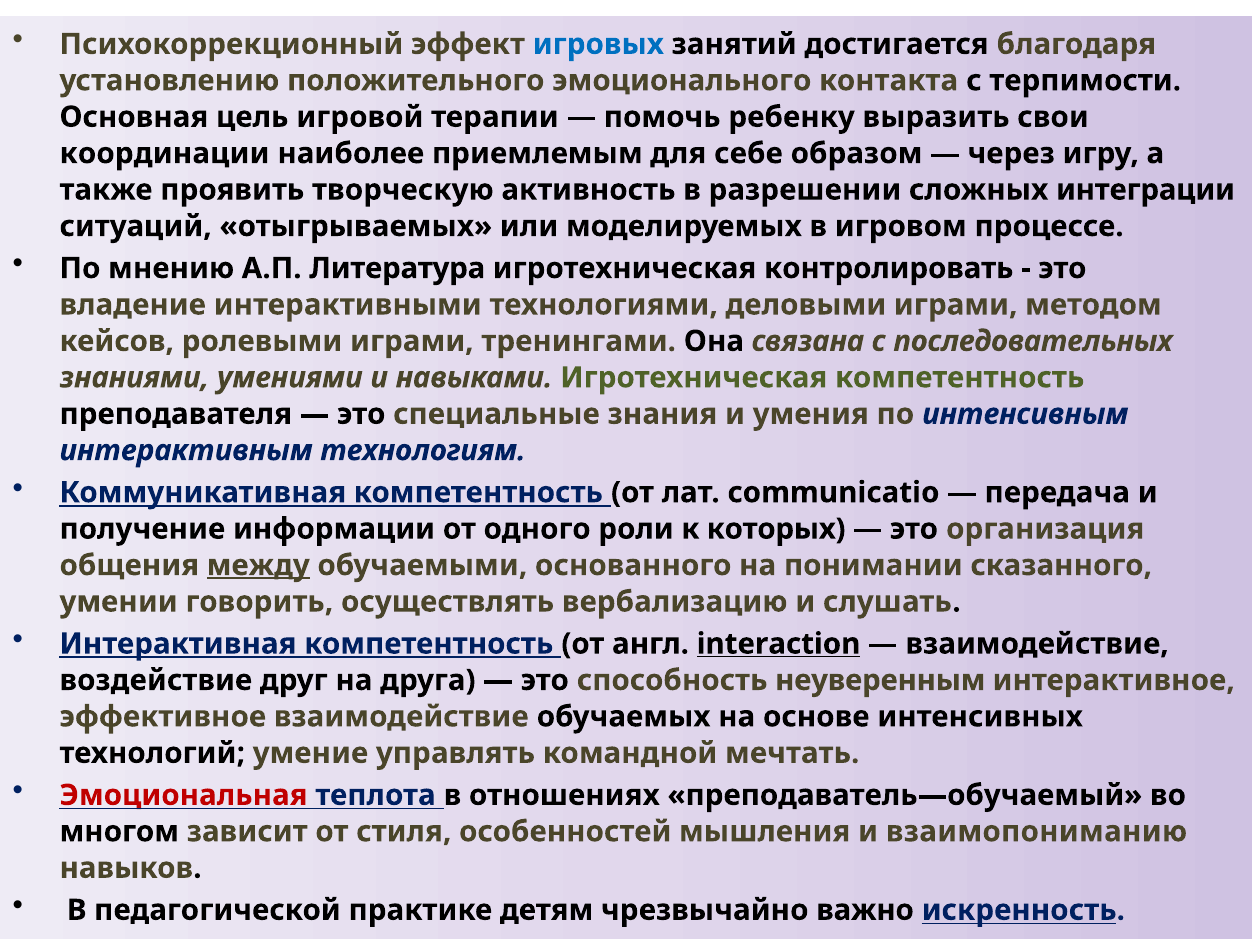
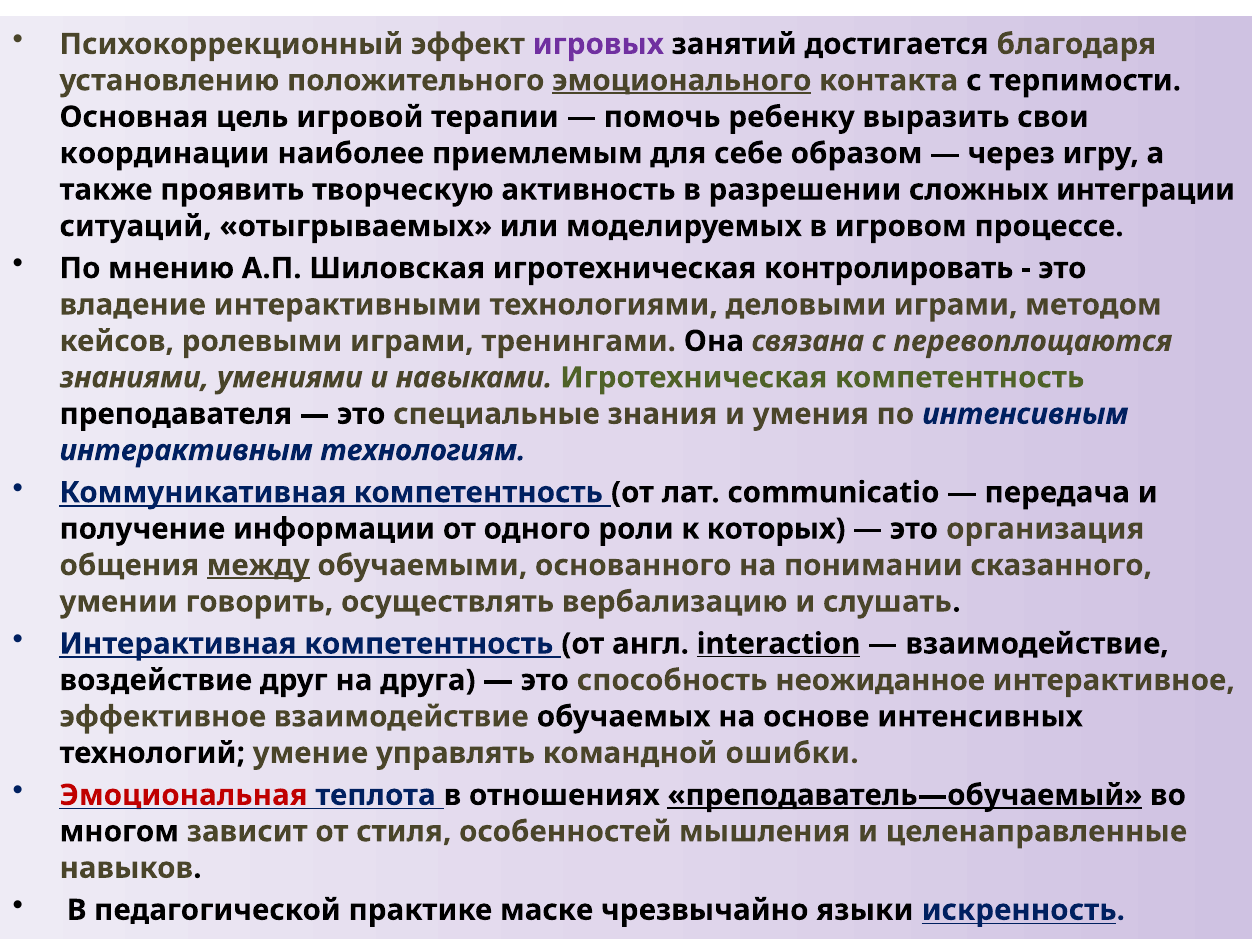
игровых colour: blue -> purple
эмоционального underline: none -> present
Литература: Литература -> Шиловская
последовательных: последовательных -> перевоплощаются
неуверенным: неуверенным -> неожиданное
мечтать: мечтать -> ошибки
преподаватель—обучаемый underline: none -> present
взаимопониманию: взаимопониманию -> целенаправленные
детям: детям -> маске
важно: важно -> языки
